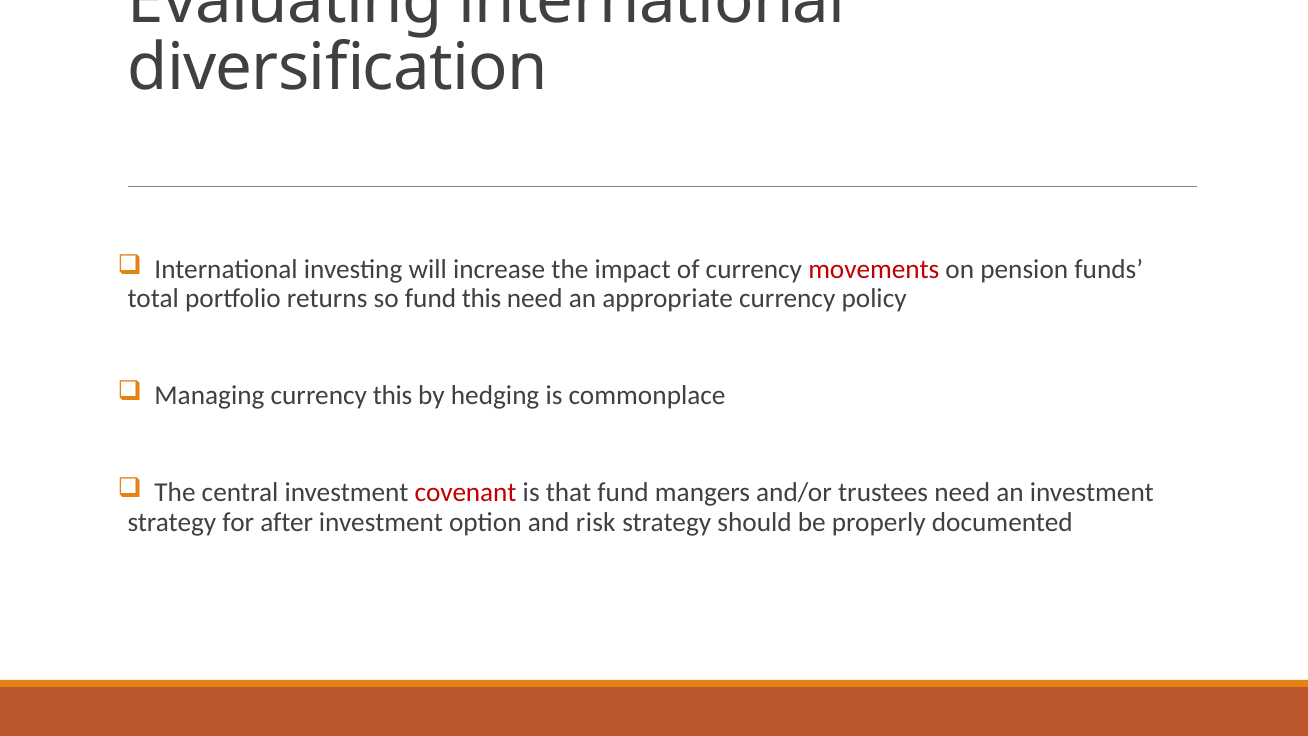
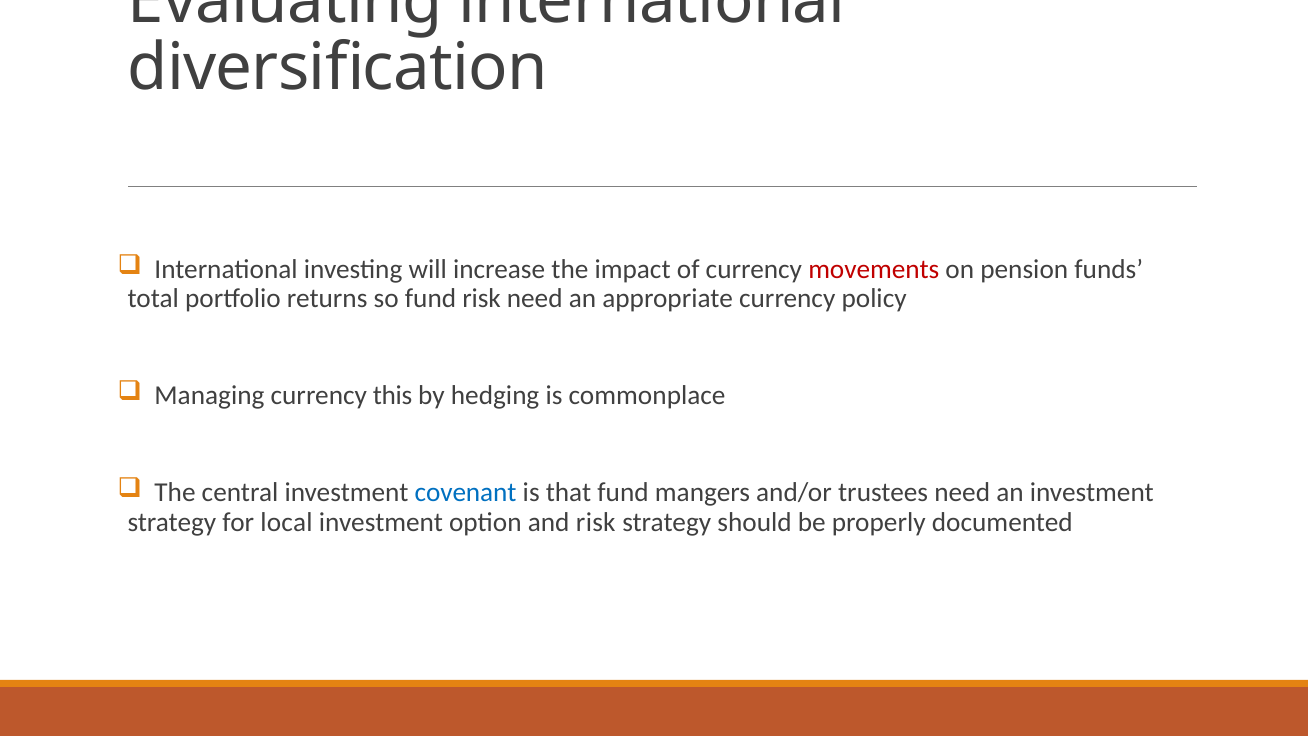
fund this: this -> risk
covenant colour: red -> blue
after: after -> local
